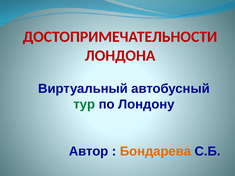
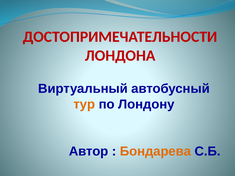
тур colour: green -> orange
